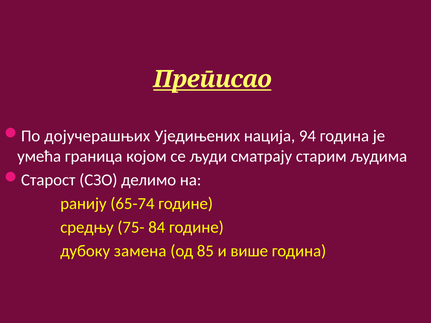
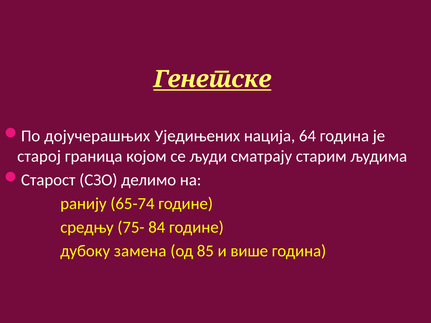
Преписао: Преписао -> Генетске
94: 94 -> 64
умећа: умећа -> старој
